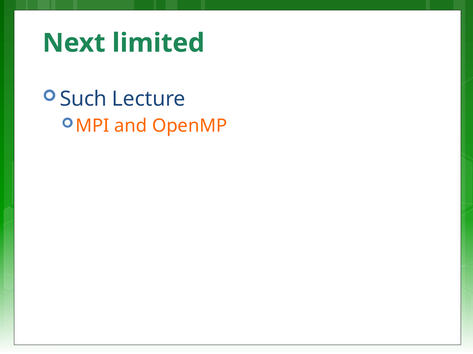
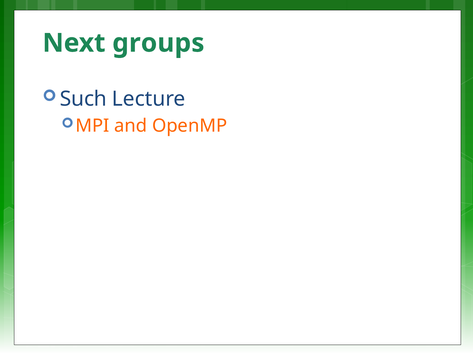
limited: limited -> groups
